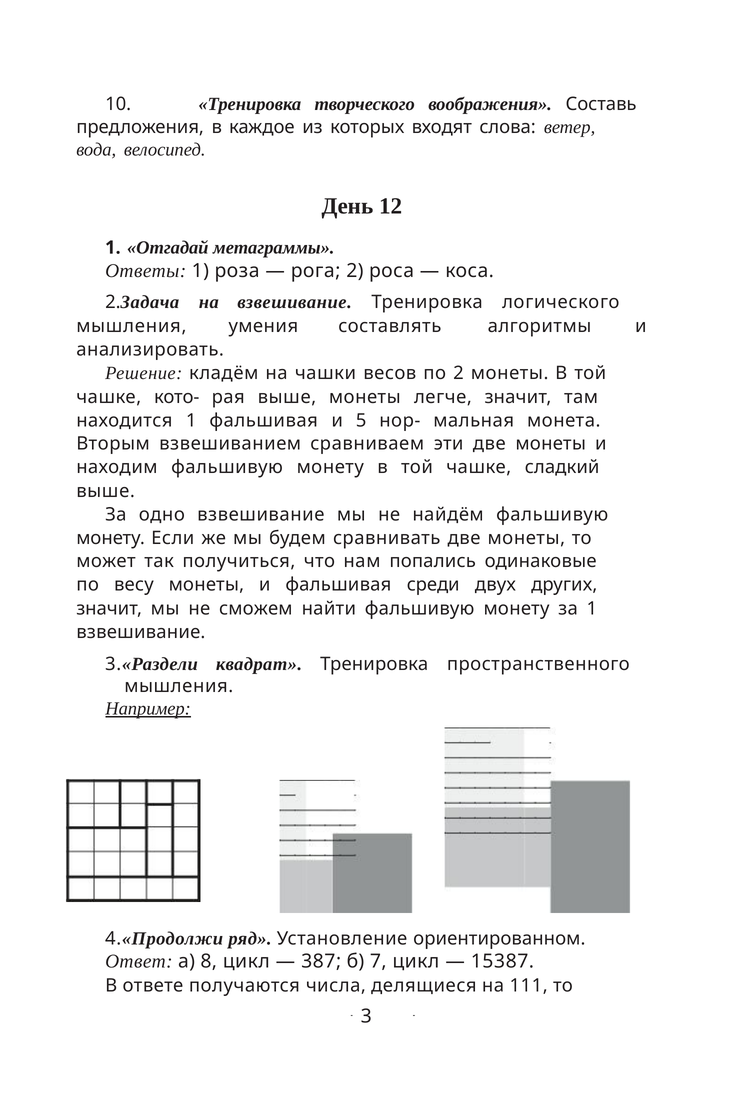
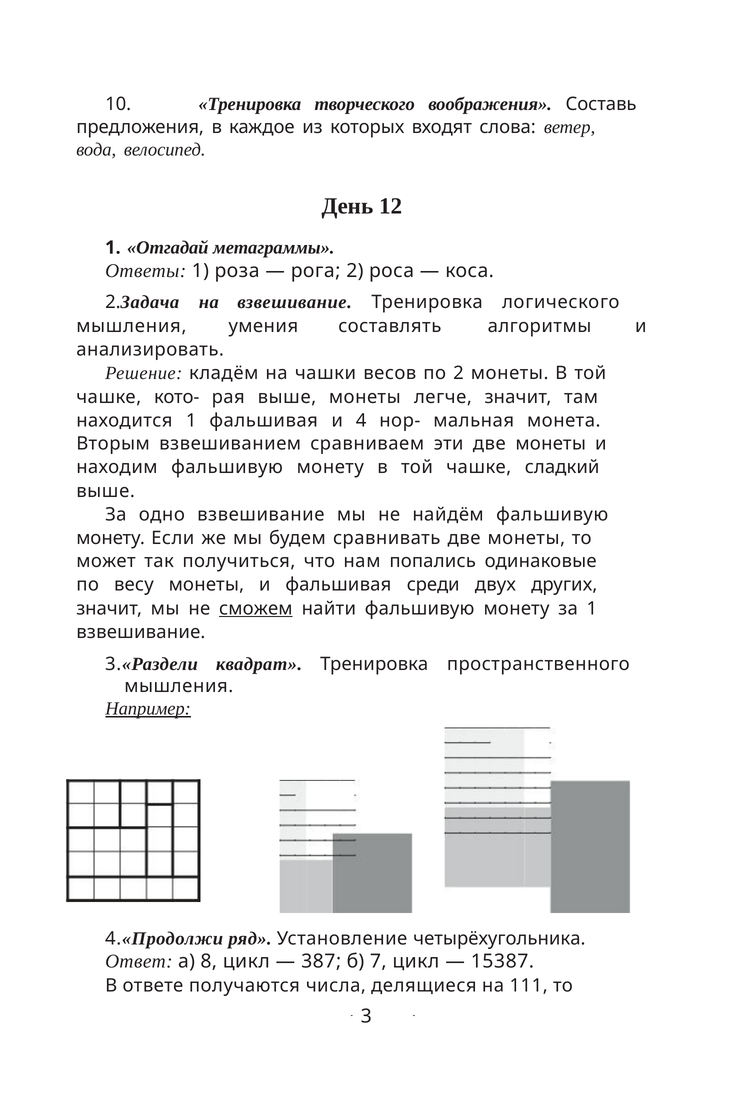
5: 5 -> 4
сможем underline: none -> present
ориентированном: ориентированном -> четырёхугольника
